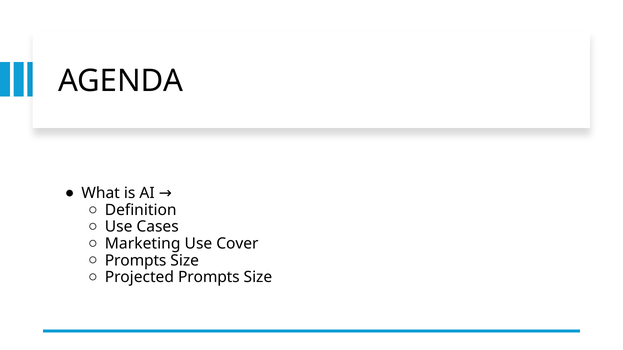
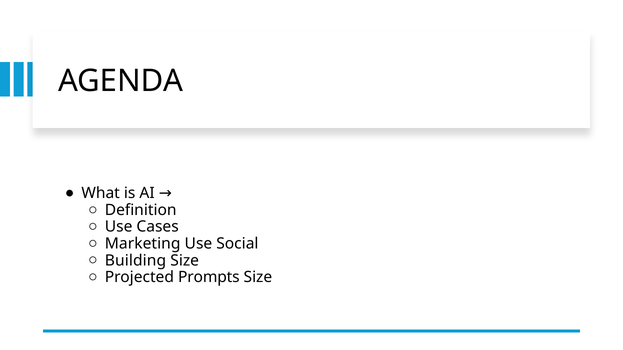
Cover: Cover -> Social
Prompts at (136, 261): Prompts -> Building
